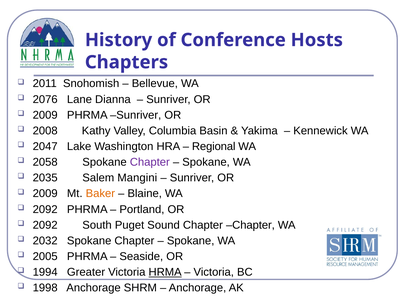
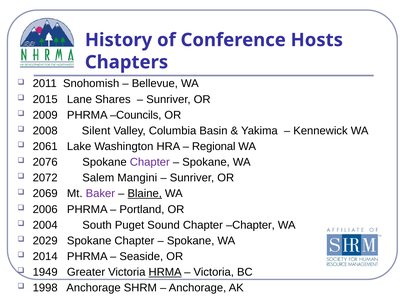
2076: 2076 -> 2015
Dianna: Dianna -> Shares
PHRMA Sunriver: Sunriver -> Councils
Kathy: Kathy -> Silent
2047: 2047 -> 2061
2058: 2058 -> 2076
2035: 2035 -> 2072
2009 at (45, 194): 2009 -> 2069
Baker colour: orange -> purple
Blaine underline: none -> present
2092 at (45, 209): 2092 -> 2006
2092 at (45, 225): 2092 -> 2004
2032: 2032 -> 2029
2005: 2005 -> 2014
1994: 1994 -> 1949
